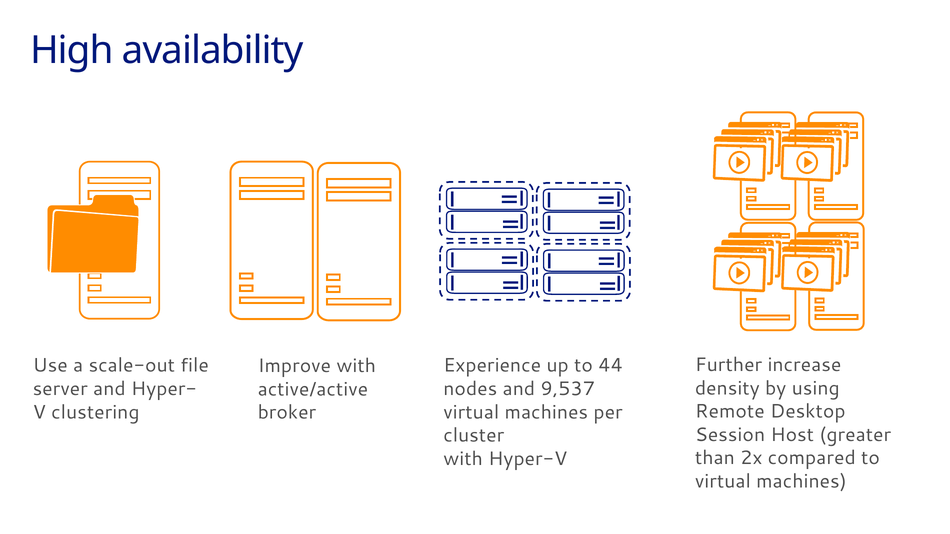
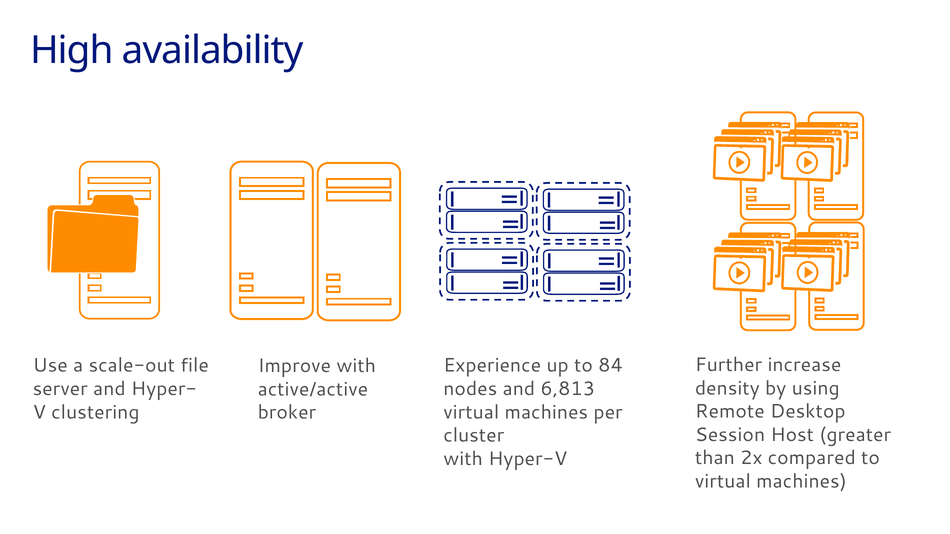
44: 44 -> 84
9,537: 9,537 -> 6,813
